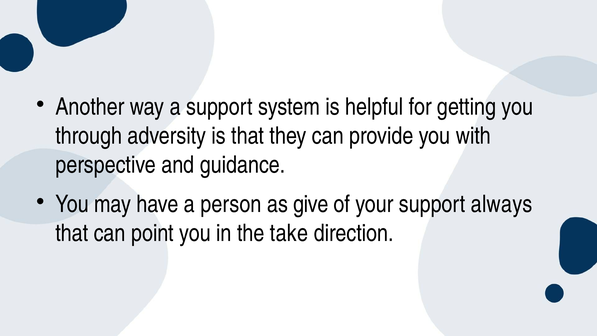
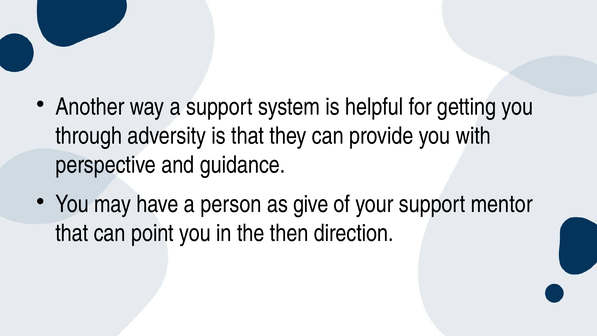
always: always -> mentor
take: take -> then
